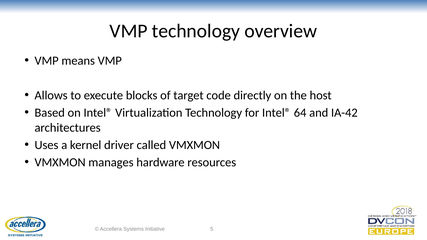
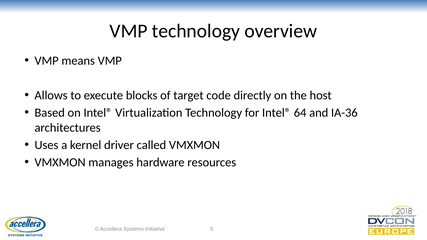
IA-42: IA-42 -> IA-36
